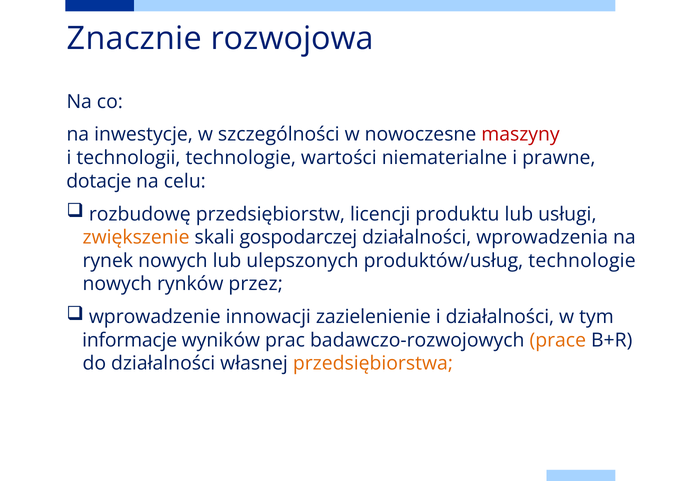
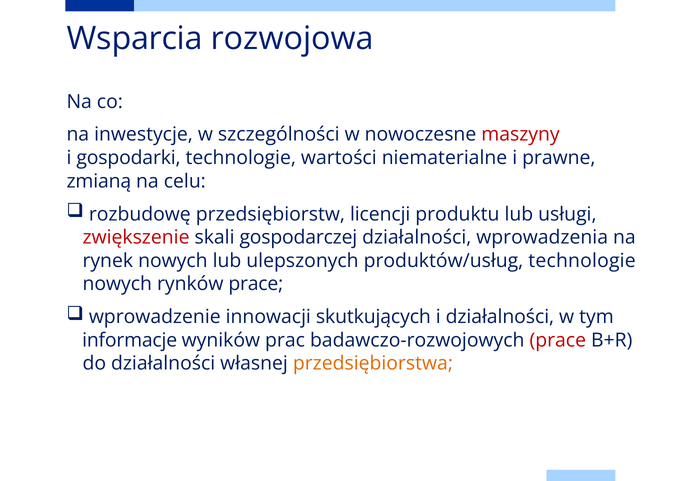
Znacznie: Znacznie -> Wsparcia
technologii: technologii -> gospodarki
dotacje: dotacje -> zmianą
zwiększenie colour: orange -> red
rynków przez: przez -> prace
zazielenienie: zazielenienie -> skutkujących
prace at (558, 340) colour: orange -> red
